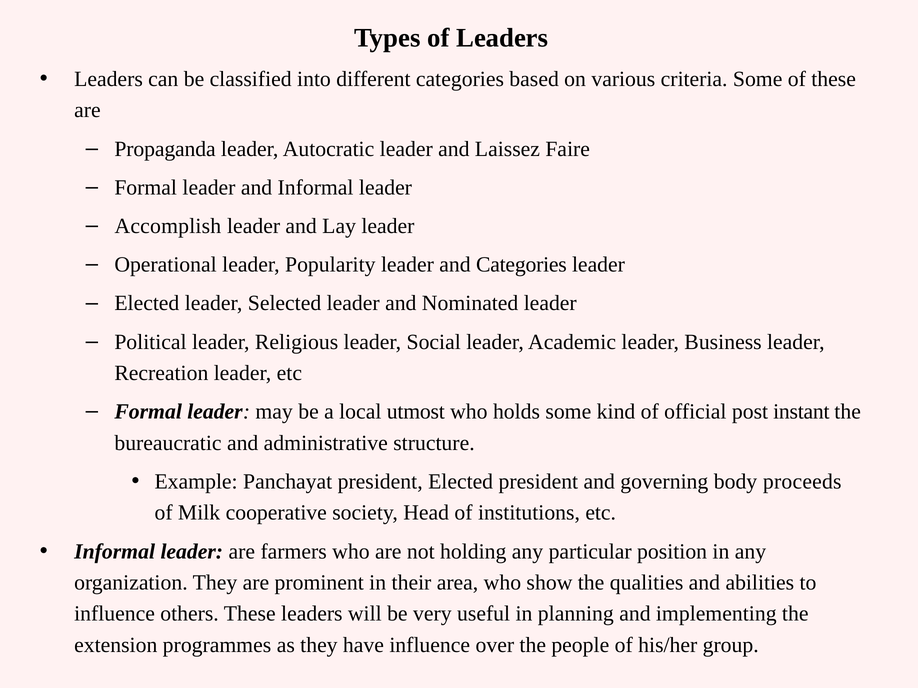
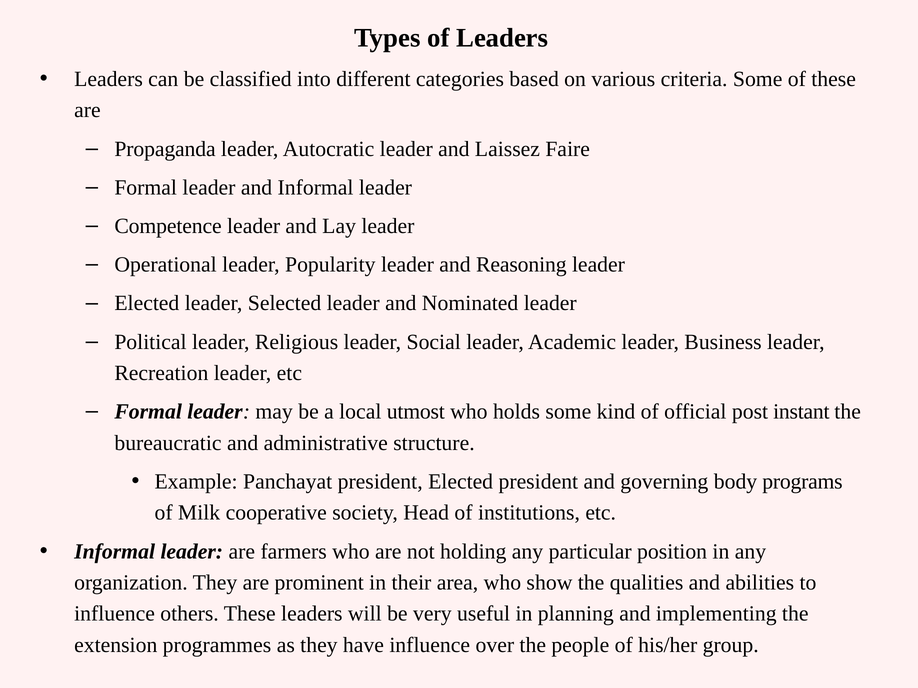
Accomplish: Accomplish -> Competence
and Categories: Categories -> Reasoning
proceeds: proceeds -> programs
